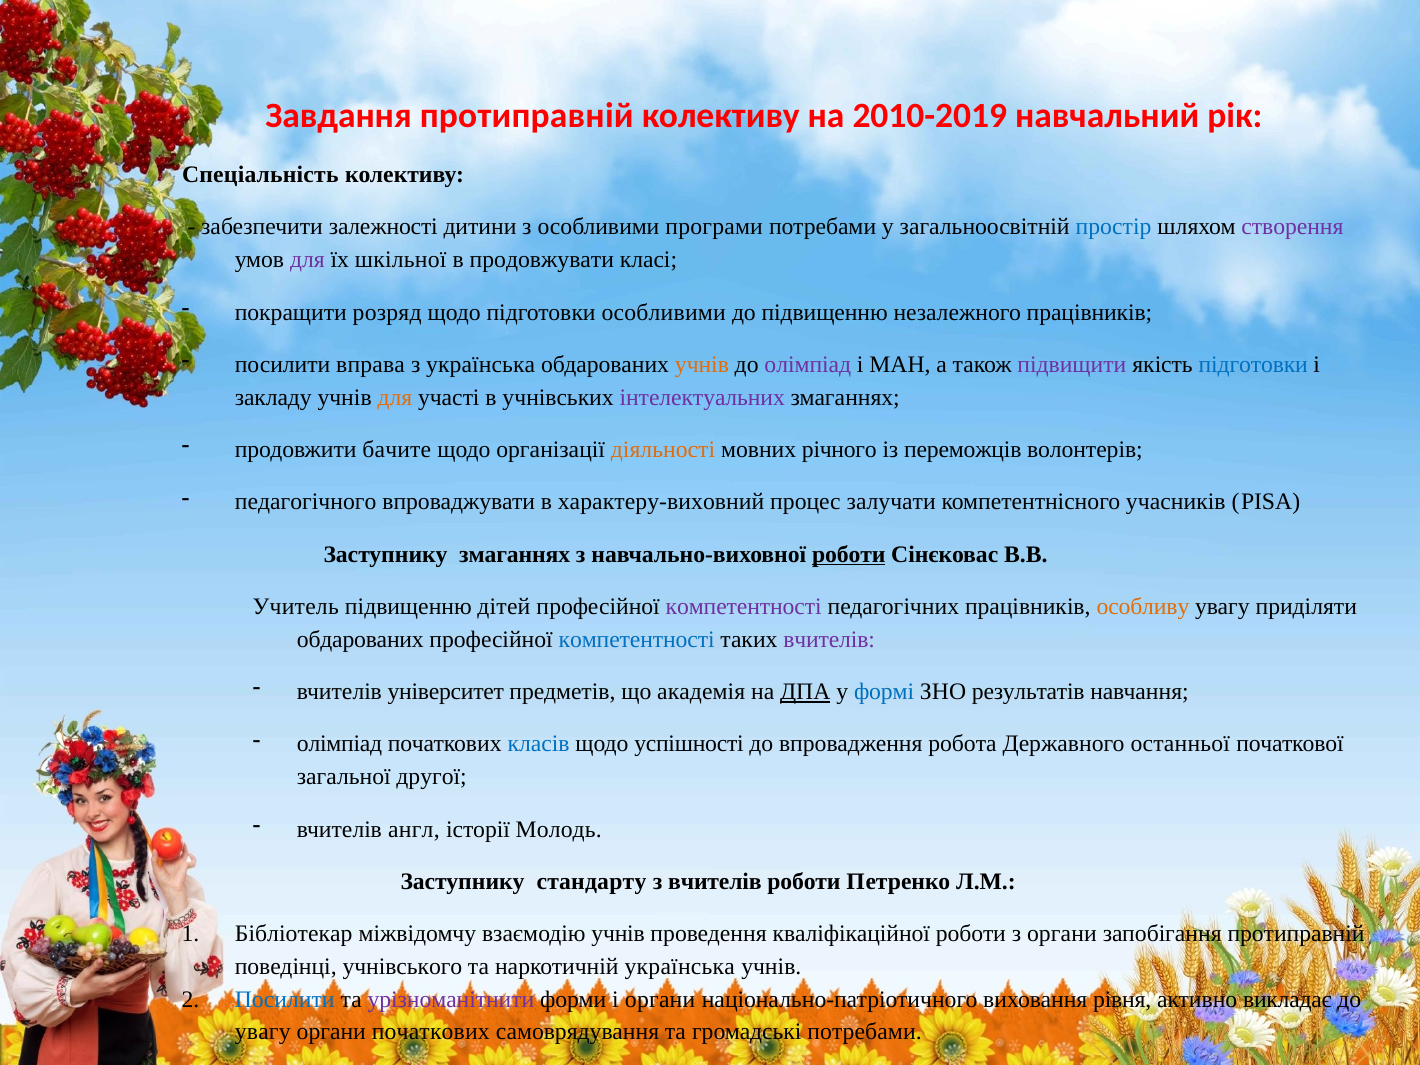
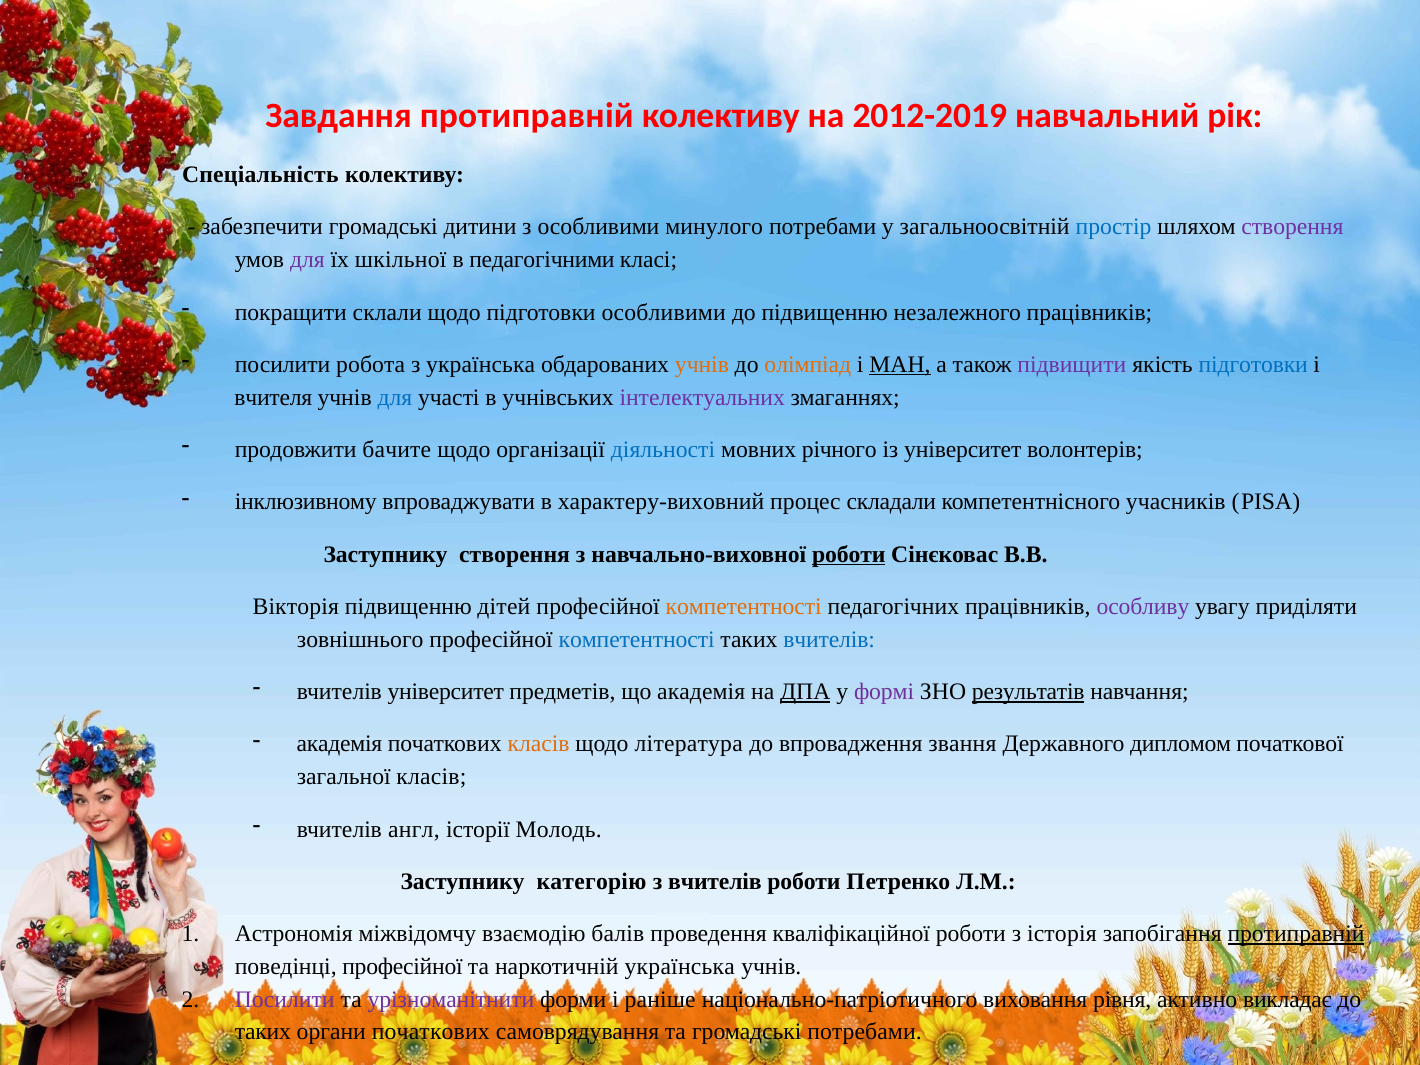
2010-2019: 2010-2019 -> 2012-2019
забезпечити залежності: залежності -> громадські
програми: програми -> минулого
продовжувати: продовжувати -> педагогічними
розряд: розряд -> склали
вправа: вправа -> робота
олімпіад at (808, 365) colour: purple -> orange
МАН underline: none -> present
закладу: закладу -> вчителя
для at (395, 397) colour: orange -> blue
діяльності colour: orange -> blue
із переможців: переможців -> університет
педагогічного: педагогічного -> інклюзивному
залучати: залучати -> складали
Заступнику змаганнях: змаганнях -> створення
Учитель: Учитель -> Вікторія
компетентності at (744, 607) colour: purple -> orange
особливу colour: orange -> purple
обдарованих at (360, 639): обдарованих -> зовнішнього
вчителів at (829, 639) colour: purple -> blue
формі colour: blue -> purple
результатів underline: none -> present
олімпіад at (340, 744): олімпіад -> академія
класів at (539, 744) colour: blue -> orange
успішності: успішності -> література
робота: робота -> звання
останньої: останньої -> дипломом
загальної другої: другої -> класів
стандарту: стандарту -> категорію
Бібліотекар: Бібліотекар -> Астрономія
взаємодію учнів: учнів -> балів
з органи: органи -> історія
протиправній at (1296, 934) underline: none -> present
поведінці учнівського: учнівського -> професійної
Посилити at (285, 999) colour: blue -> purple
і органи: органи -> раніше
увагу at (263, 1032): увагу -> таких
